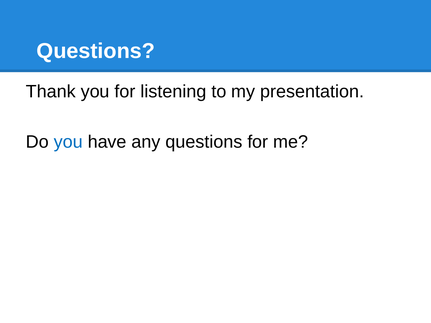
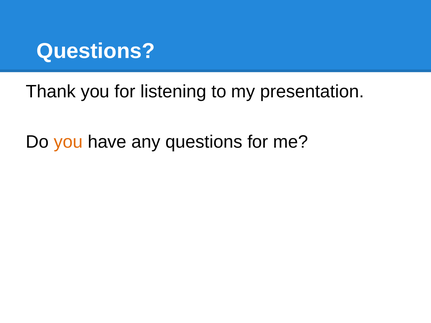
you at (68, 142) colour: blue -> orange
